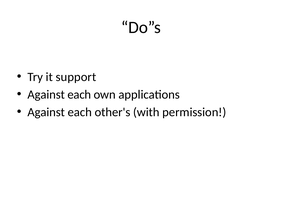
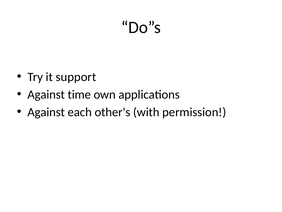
each at (79, 94): each -> time
